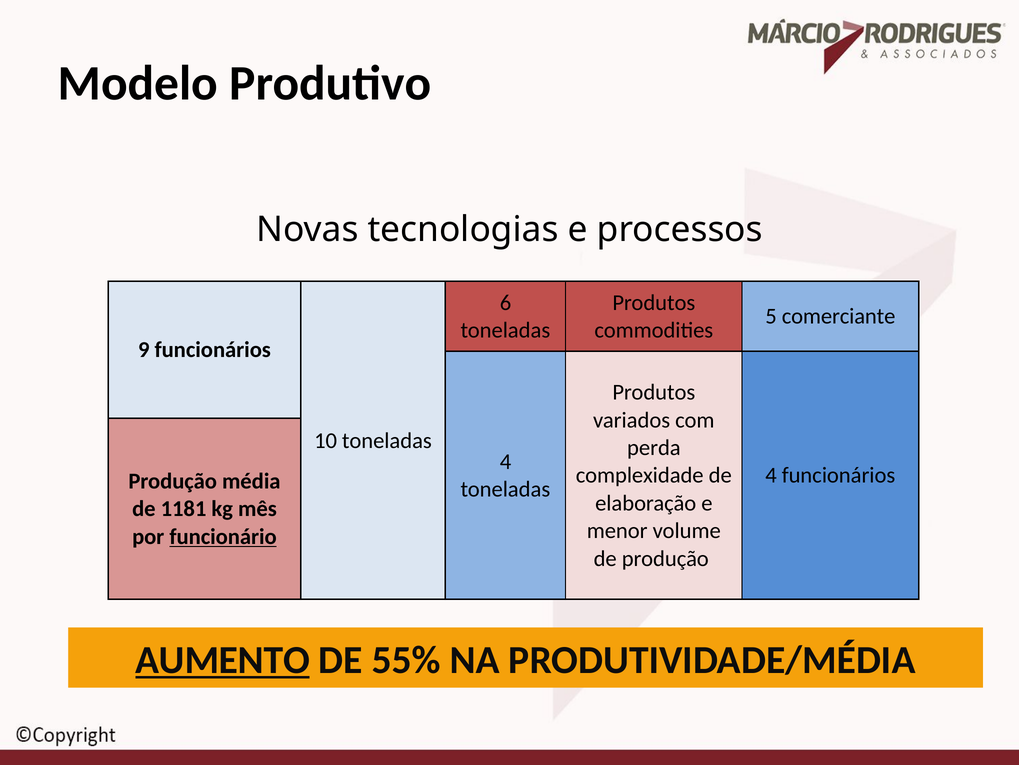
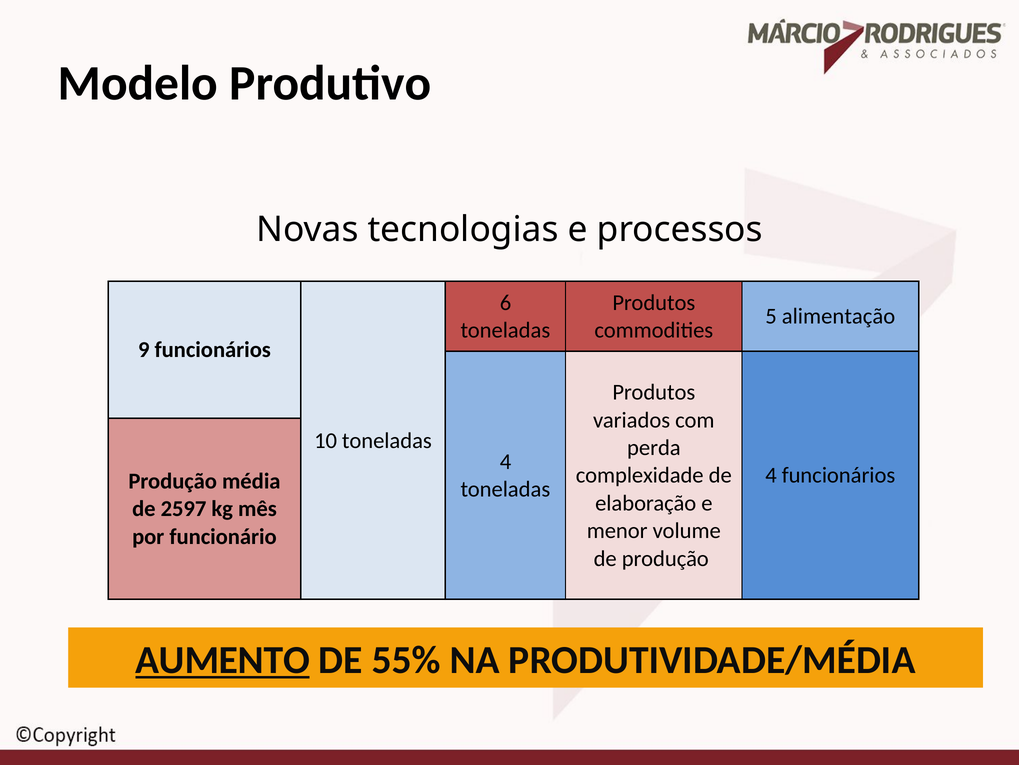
comerciante: comerciante -> alimentação
1181: 1181 -> 2597
funcionário underline: present -> none
